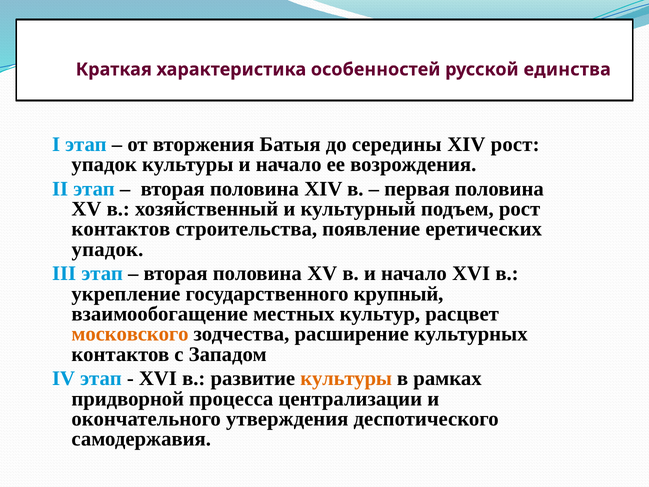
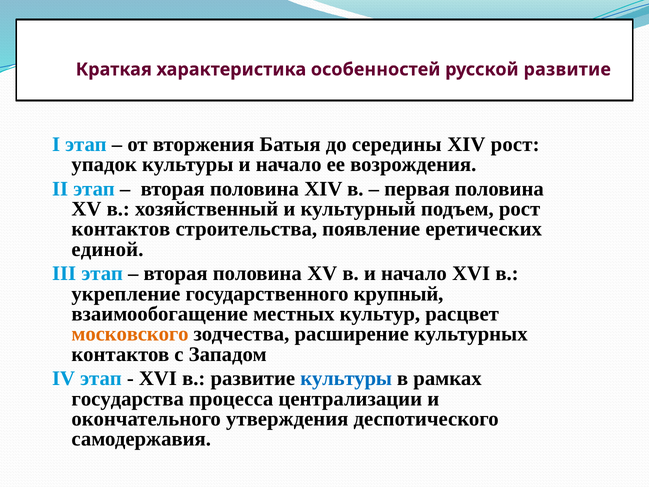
русской единства: единства -> развитие
упадок at (107, 249): упадок -> единой
культуры at (346, 378) colour: orange -> blue
придворной: придворной -> государства
